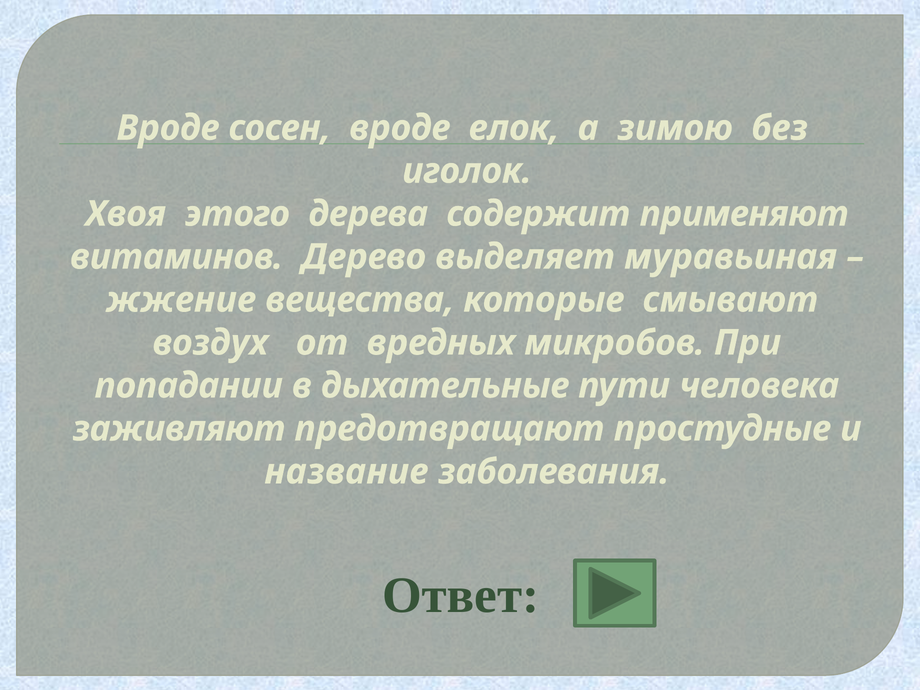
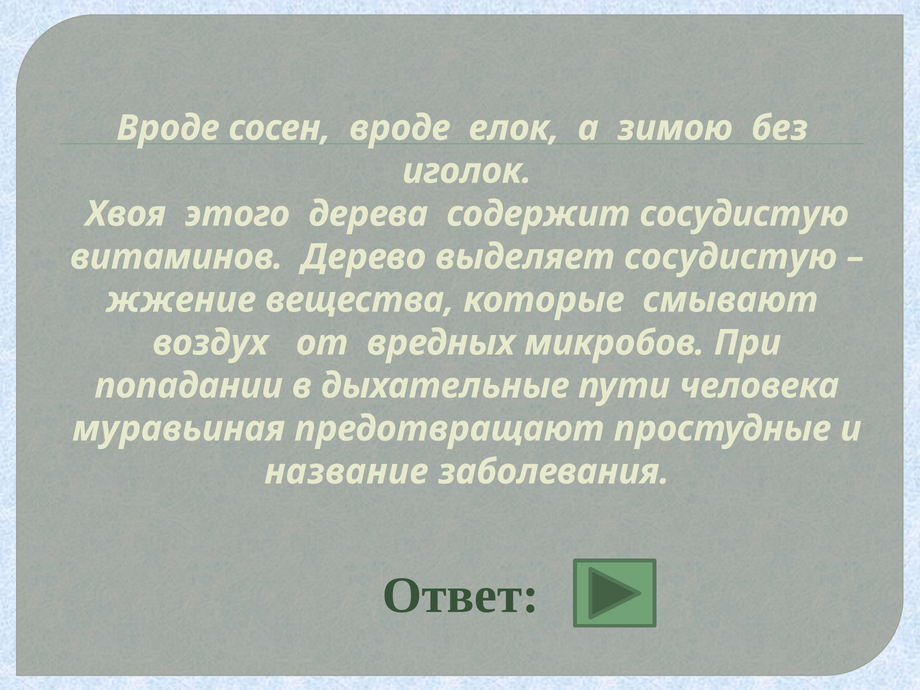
содержит применяют: применяют -> сосудистую
выделяет муравьиная: муравьиная -> сосудистую
заживляют: заживляют -> муравьиная
